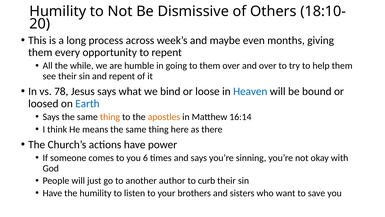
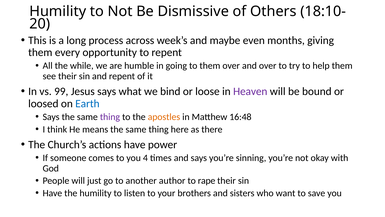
78: 78 -> 99
Heaven colour: blue -> purple
thing at (110, 117) colour: orange -> purple
16:14: 16:14 -> 16:48
6: 6 -> 4
curb: curb -> rape
